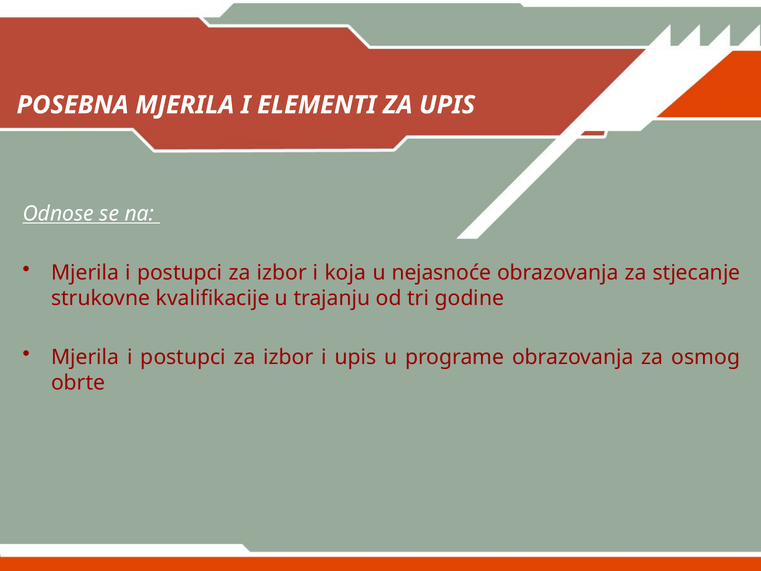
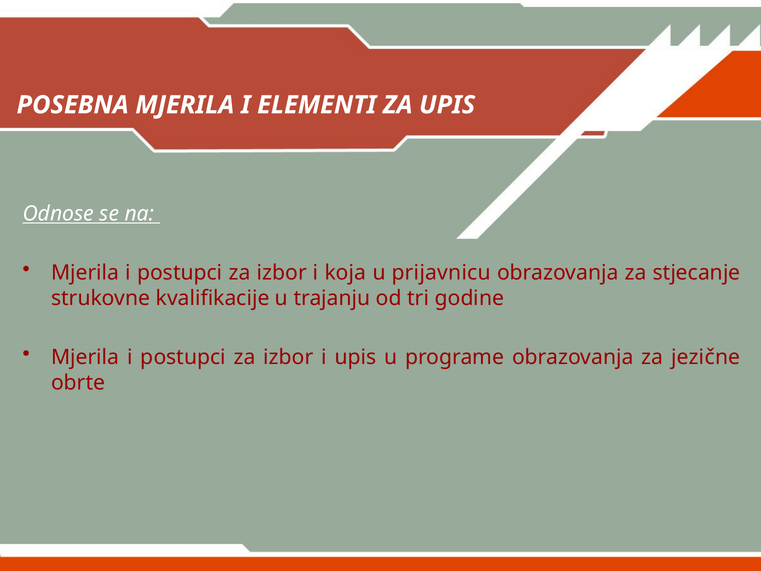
nejasnoće: nejasnoće -> prijavnicu
osmog: osmog -> jezične
